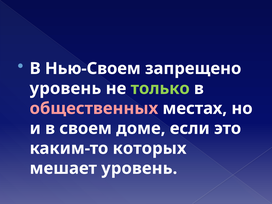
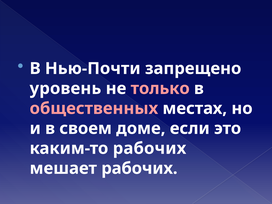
Нью-Своем: Нью-Своем -> Нью-Почти
только colour: light green -> pink
каким-то которых: которых -> рабочих
мешает уровень: уровень -> рабочих
